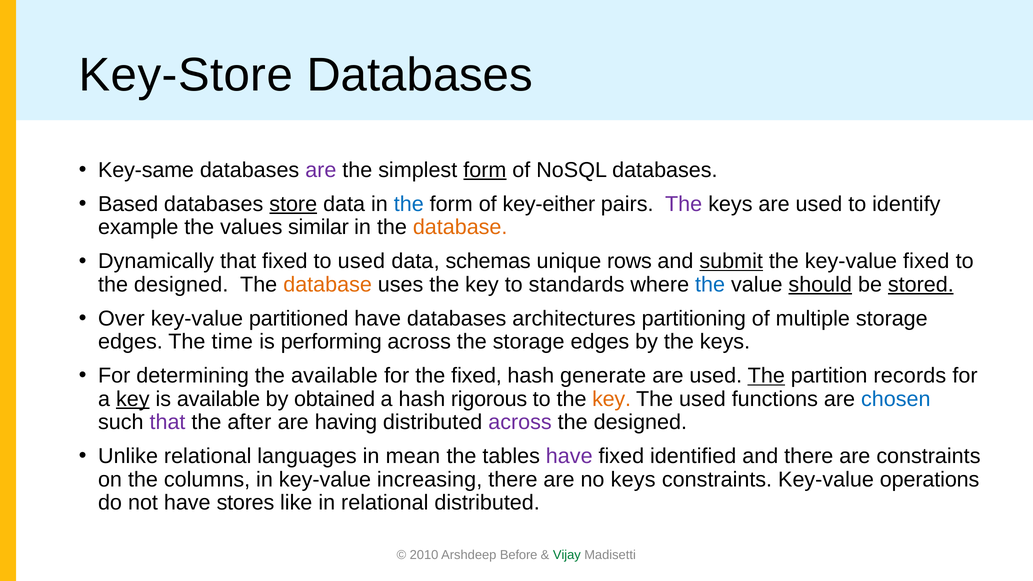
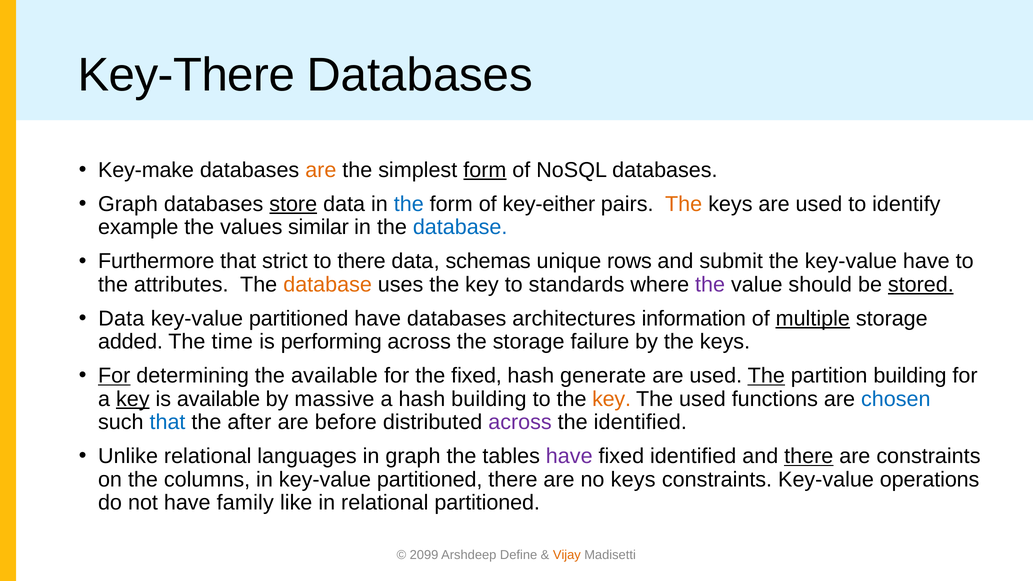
Key-Store: Key-Store -> Key-There
Key-same: Key-same -> Key-make
are at (321, 170) colour: purple -> orange
Based at (128, 204): Based -> Graph
The at (684, 204) colour: purple -> orange
database at (460, 227) colour: orange -> blue
Dynamically: Dynamically -> Furthermore
that ﬁxed: ﬁxed -> strict
to used: used -> there
submit underline: present -> none
key-value fixed: fixed -> have
designed at (181, 285): designed -> attributes
the at (710, 285) colour: blue -> purple
should underline: present -> none
Over at (121, 319): Over -> Data
partitioning: partitioning -> information
multiple underline: none -> present
edges at (130, 342): edges -> added
the storage edges: edges -> failure
For at (114, 376) underline: none -> present
partition records: records -> building
obtained: obtained -> massive
hash rigorous: rigorous -> building
that at (168, 422) colour: purple -> blue
having: having -> before
designed at (640, 422): designed -> identiﬁed
in mean: mean -> graph
there at (809, 456) underline: none -> present
in key-value increasing: increasing -> partitioned
stores: stores -> family
relational distributed: distributed -> partitioned
2010: 2010 -> 2099
Before: Before -> Deﬁne
Vijay colour: green -> orange
